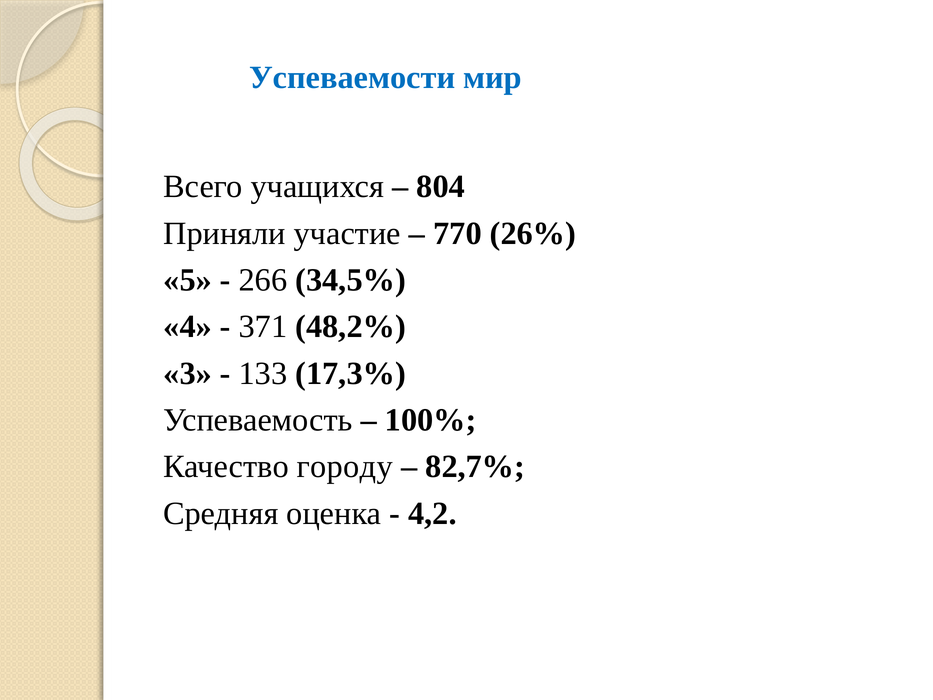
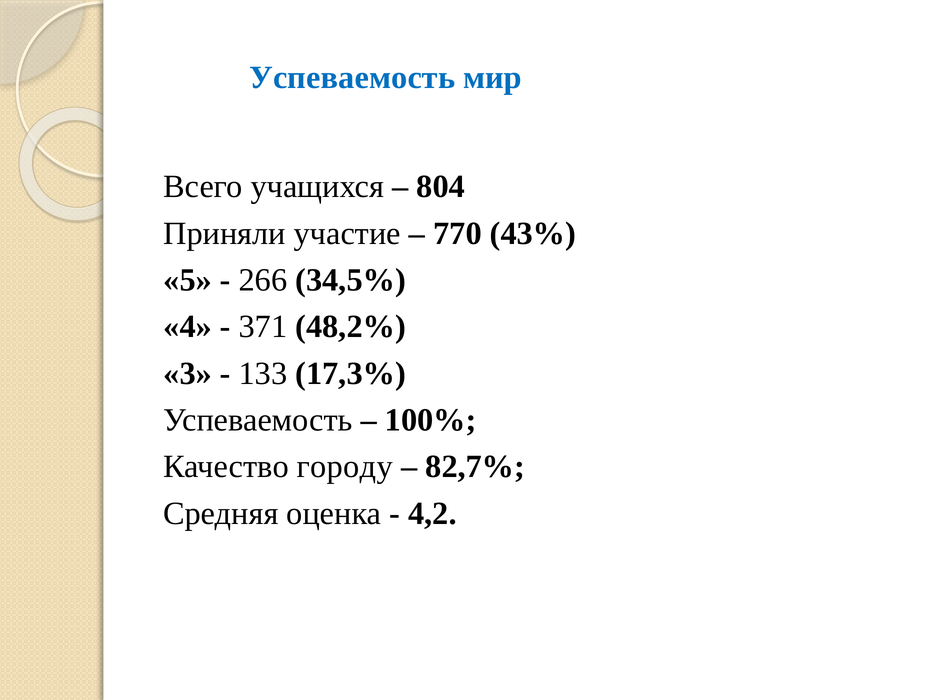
Успеваемости at (352, 77): Успеваемости -> Успеваемость
26%: 26% -> 43%
